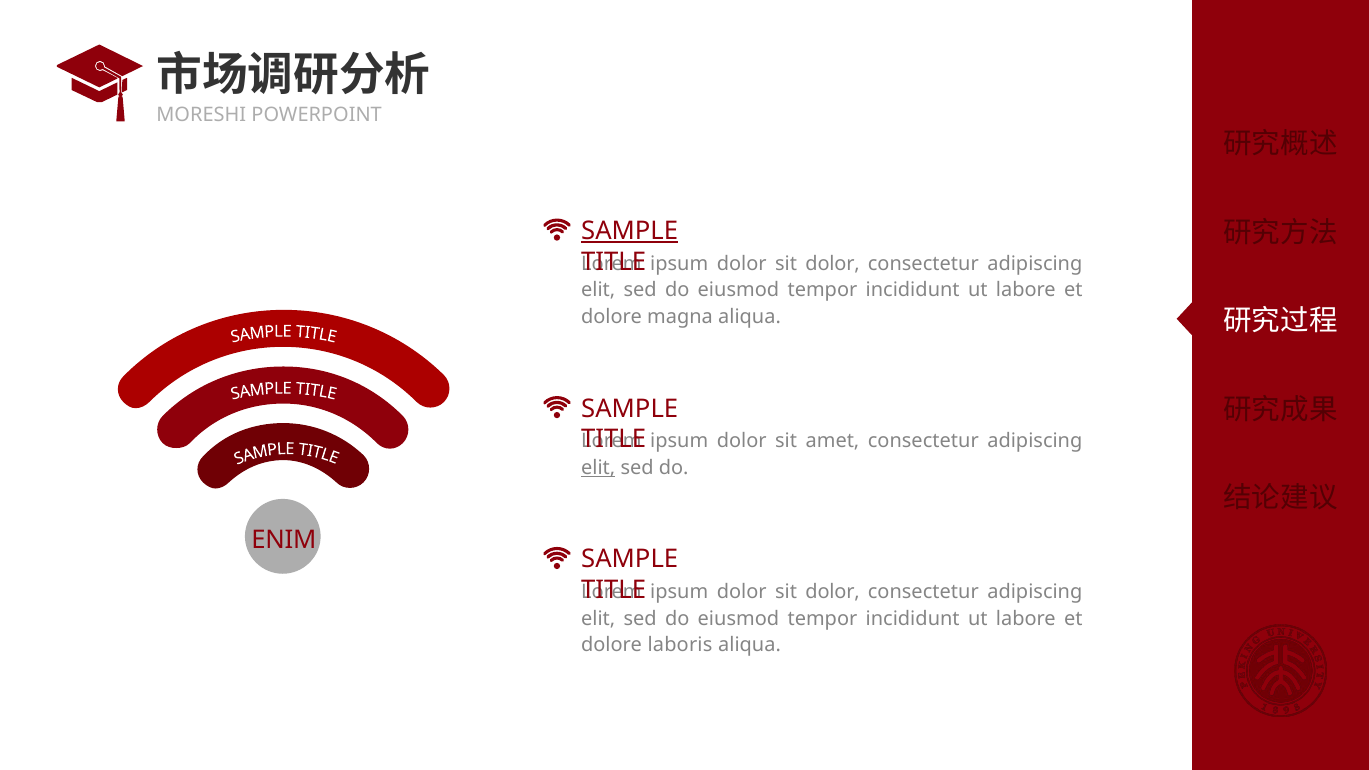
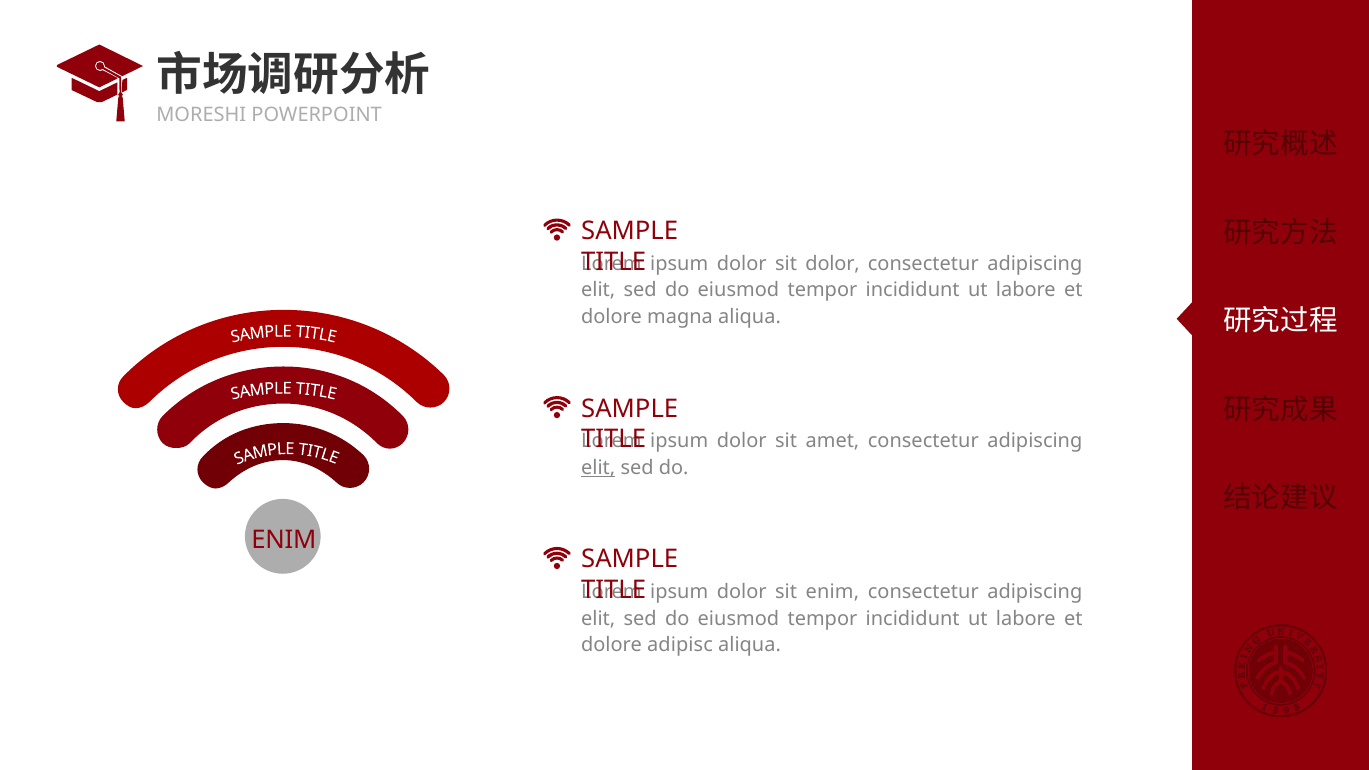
SAMPLE at (630, 231) underline: present -> none
dolor at (833, 592): dolor -> enim
laboris: laboris -> adipisc
